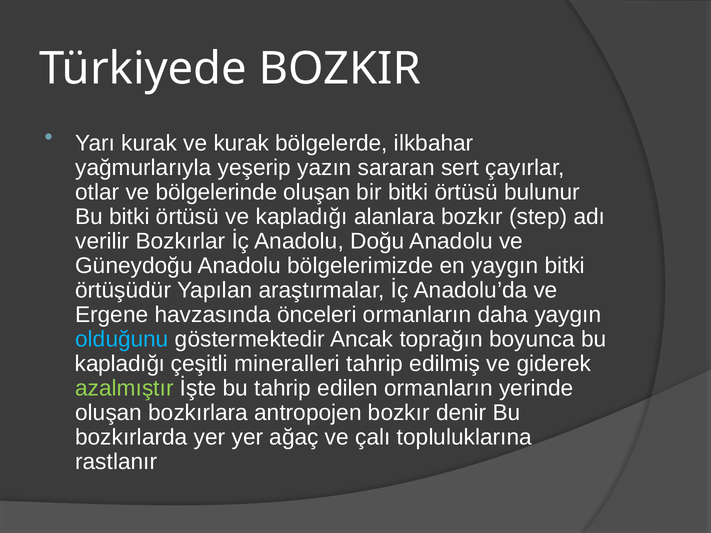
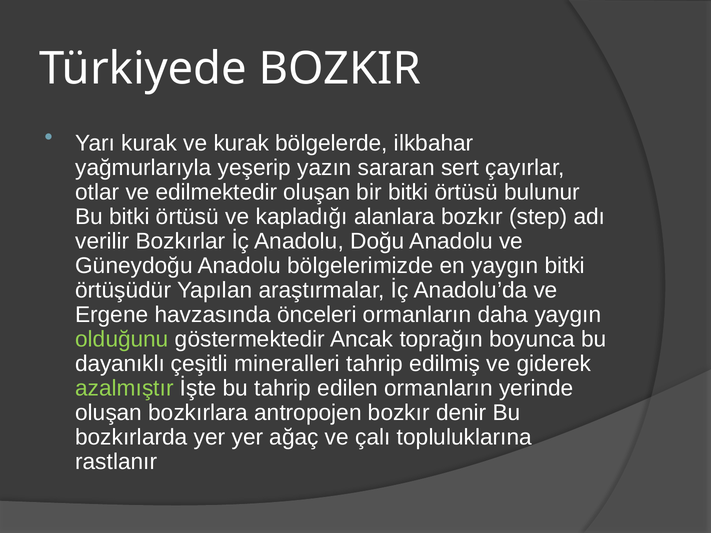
bölgelerinde: bölgelerinde -> edilmektedir
olduğunu colour: light blue -> light green
kapladığı at (120, 364): kapladığı -> dayanıklı
